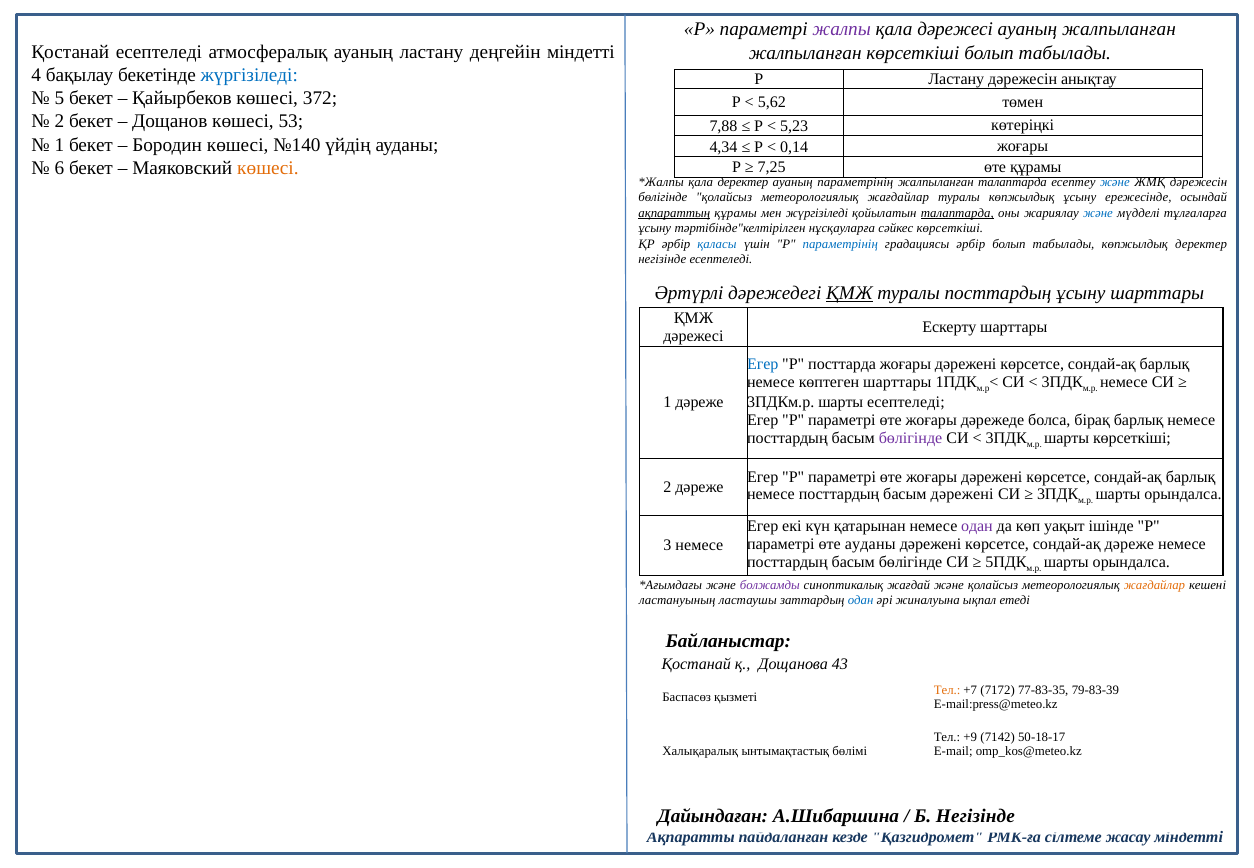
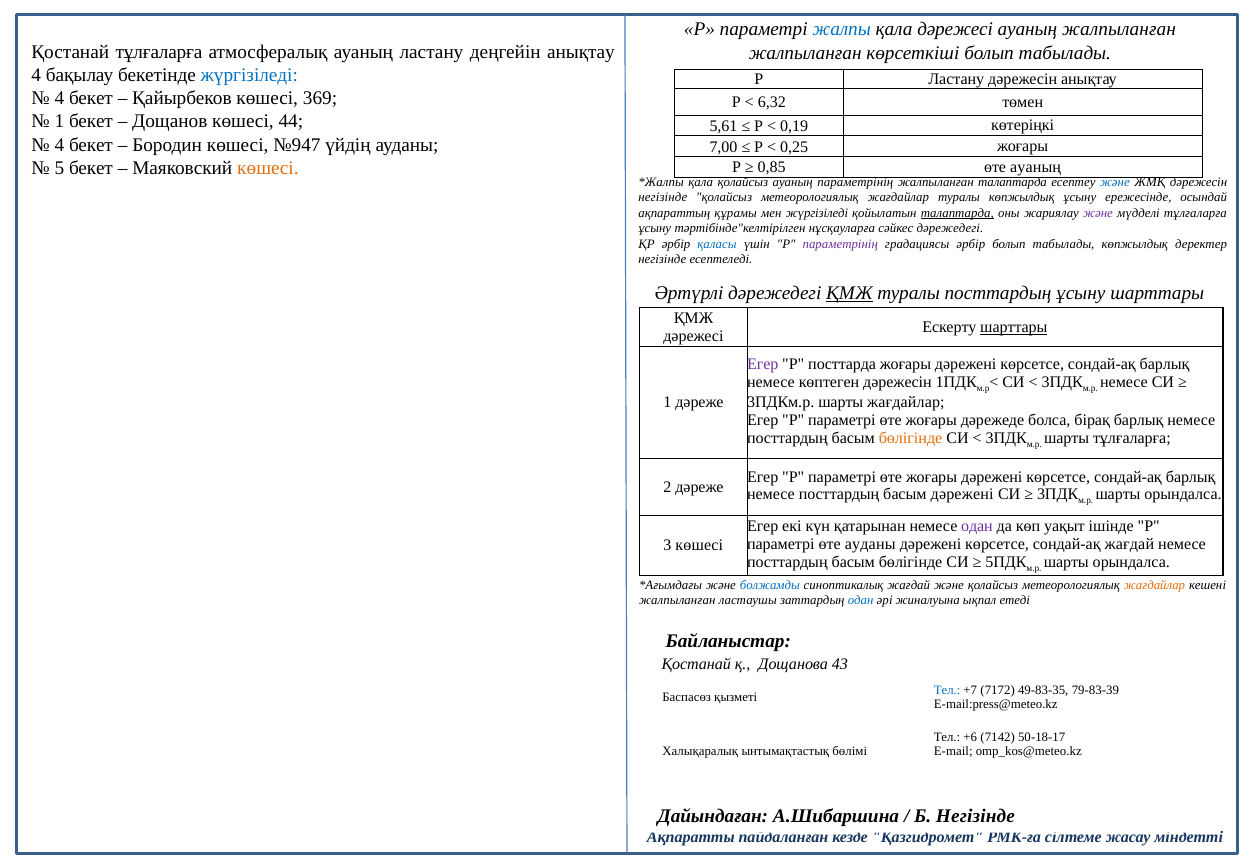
жалпы colour: purple -> blue
Қостанай есептеледі: есептеледі -> тұлғаларға
деңгейін міндетті: міндетті -> анықтау
5 at (59, 98): 5 -> 4
372: 372 -> 369
5,62: 5,62 -> 6,32
2 at (59, 122): 2 -> 1
53: 53 -> 44
7,88: 7,88 -> 5,61
5,23: 5,23 -> 0,19
1 at (59, 145): 1 -> 4
№140: №140 -> №947
4,34: 4,34 -> 7,00
0,14: 0,14 -> 0,25
6: 6 -> 5
7,25: 7,25 -> 0,85
өте құрамы: құрамы -> ауаның
қала деректер: деректер -> қолайсыз
бөлігінде at (663, 198): бөлігінде -> негізінде
ақпараттың underline: present -> none
және at (1098, 213) colour: blue -> purple
сәйкес көрсеткіші: көрсеткіші -> дәрежедегі
параметрінің at (840, 244) colour: blue -> purple
шарттары at (1014, 327) underline: none -> present
Егер at (763, 365) colour: blue -> purple
көптеген шарттары: шарттары -> дәрежесін
шарты есептеледі: есептеледі -> жағдайлар
бөлігінде at (911, 438) colour: purple -> orange
шарты көрсеткіші: көрсеткіші -> тұлғаларға
сондай-ақ дәреже: дәреже -> жағдай
3 немесе: немесе -> көшесі
болжамды colour: purple -> blue
ластануының at (677, 601): ластануының -> жалпыланған
Тел at (947, 690) colour: orange -> blue
77-83-35: 77-83-35 -> 49-83-35
+9: +9 -> +6
